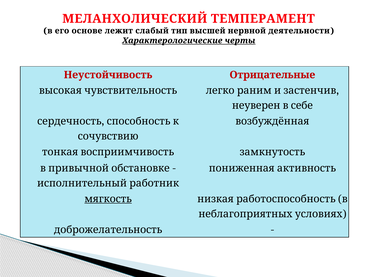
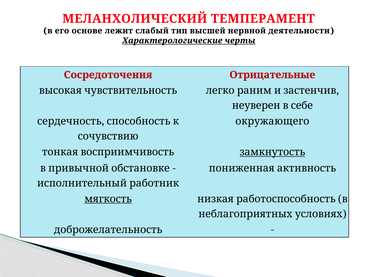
Неустойчивость: Неустойчивость -> Сосредоточения
возбуждённая: возбуждённая -> окружающего
замкнутость underline: none -> present
